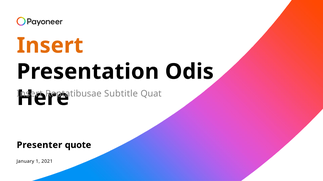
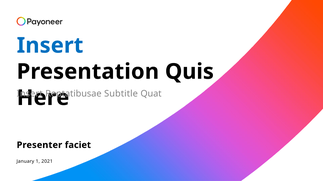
Insert at (50, 46) colour: orange -> blue
Odis: Odis -> Quis
quote: quote -> faciet
